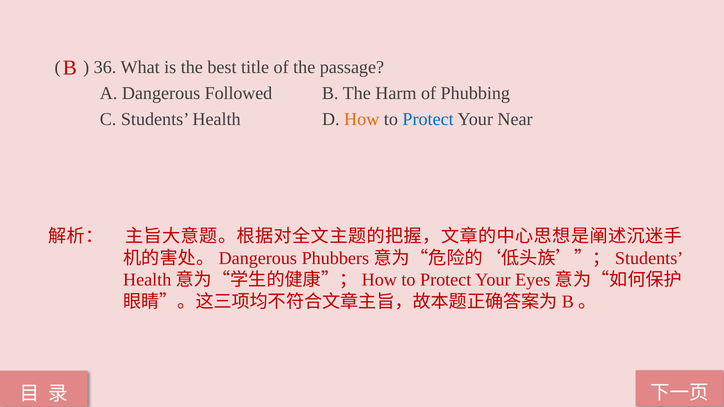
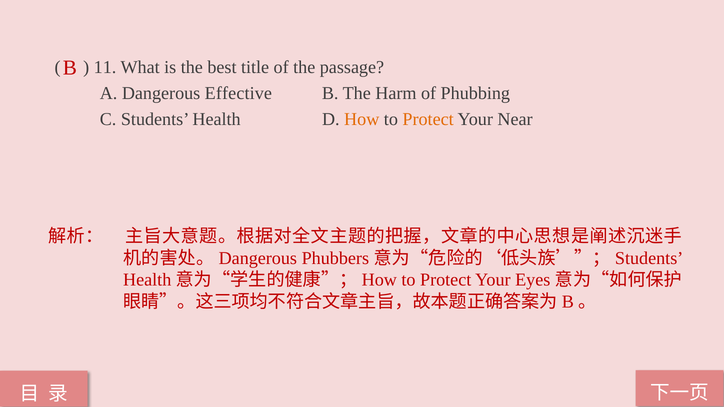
36: 36 -> 11
Followed: Followed -> Effective
Protect at (428, 120) colour: blue -> orange
